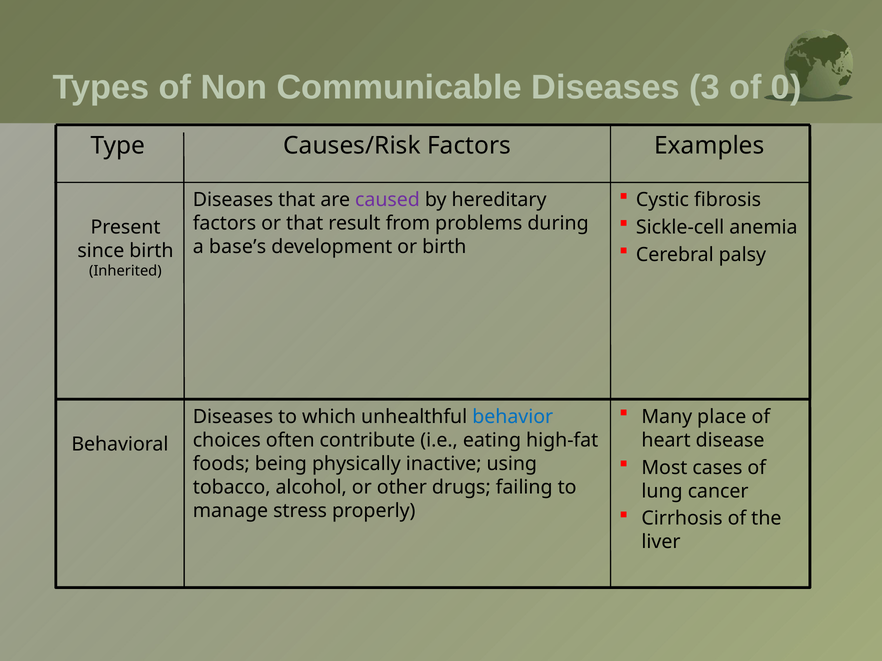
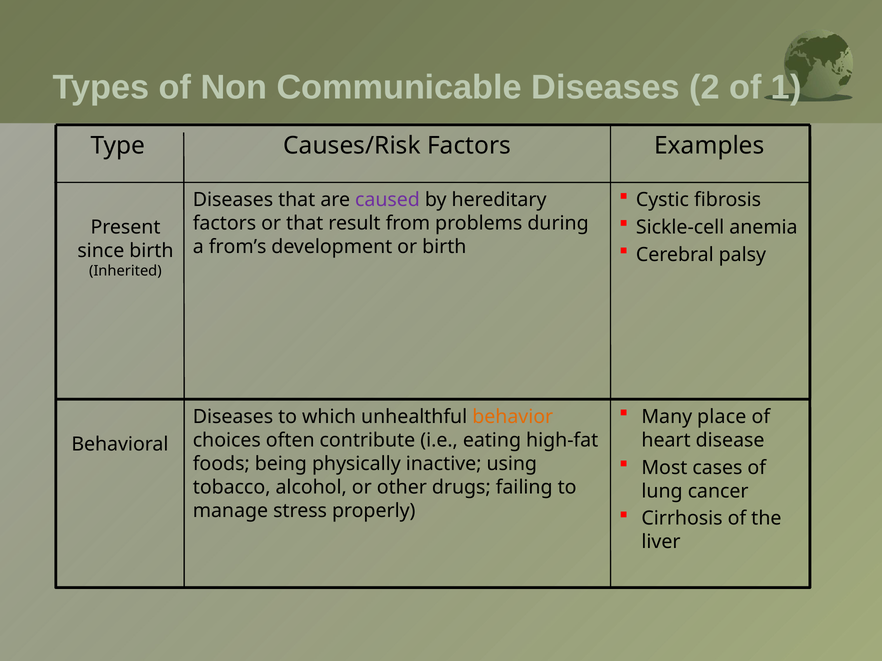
3: 3 -> 2
0: 0 -> 1
base’s: base’s -> from’s
behavior colour: blue -> orange
